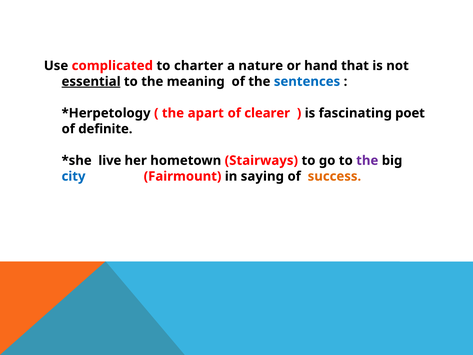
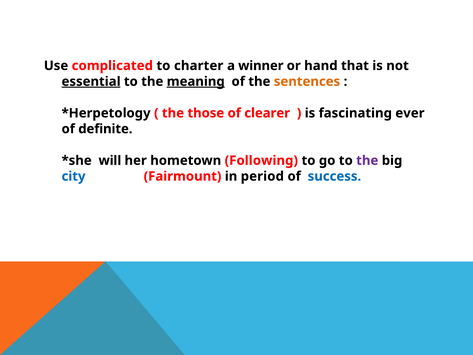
nature: nature -> winner
meaning underline: none -> present
sentences colour: blue -> orange
apart: apart -> those
poet: poet -> ever
live: live -> will
Stairways: Stairways -> Following
saying: saying -> period
success colour: orange -> blue
